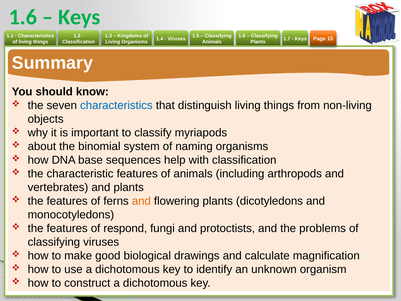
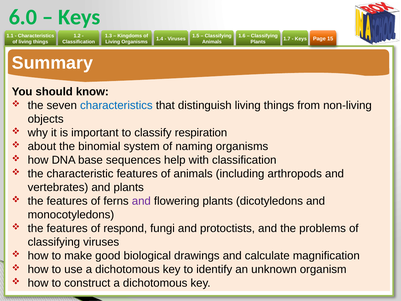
1.6 at (23, 17): 1.6 -> 6.0
myriapods: myriapods -> respiration
and at (141, 201) colour: orange -> purple
